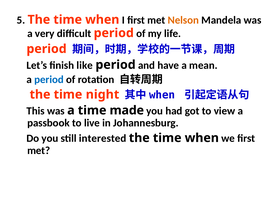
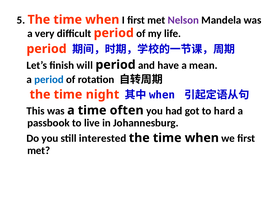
Nelson colour: orange -> purple
like: like -> will
made: made -> often
view: view -> hard
